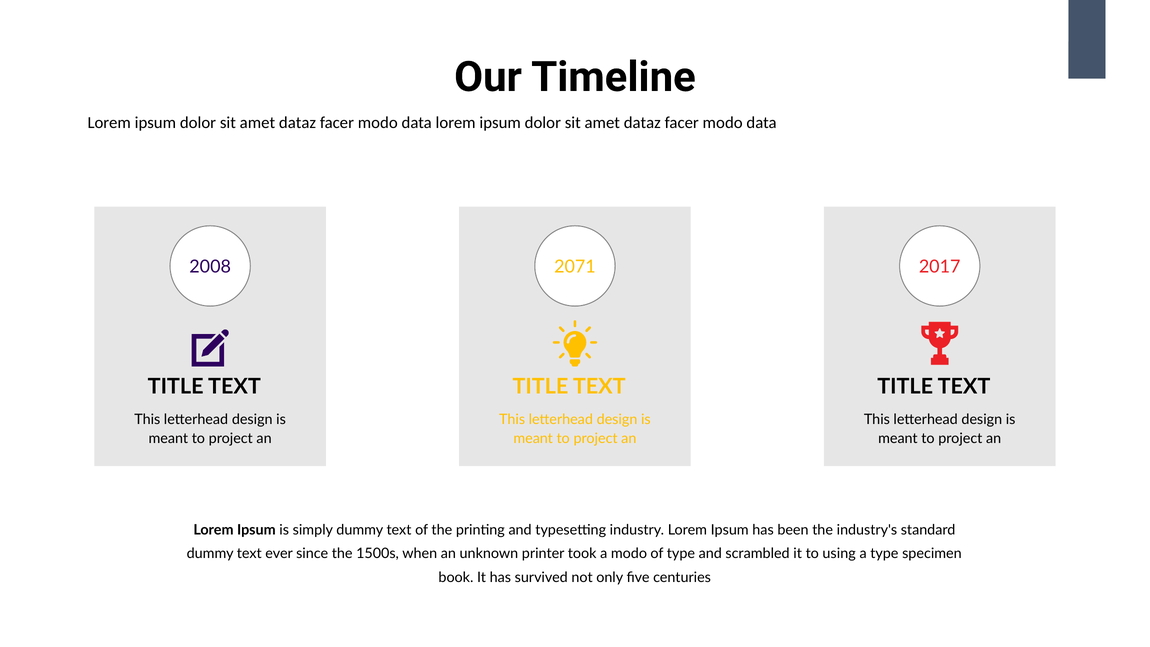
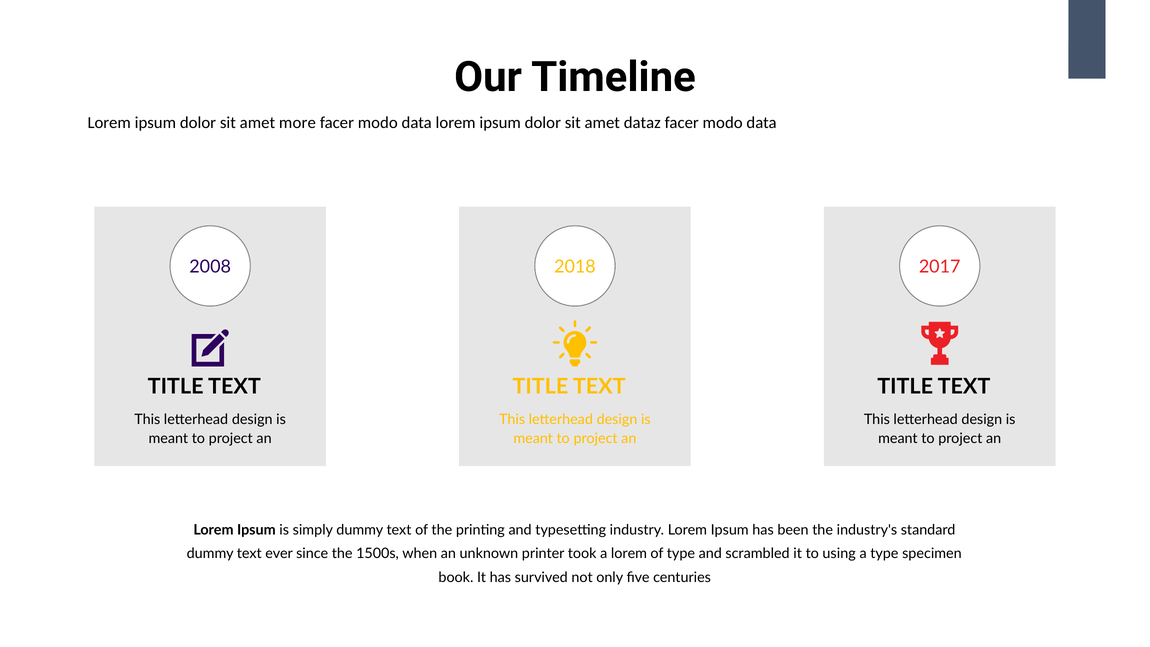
dataz at (298, 123): dataz -> more
2071: 2071 -> 2018
a modo: modo -> lorem
